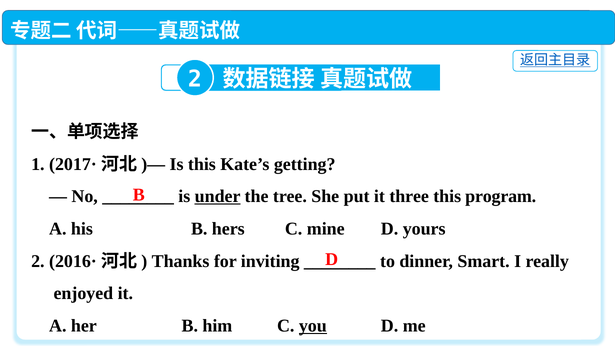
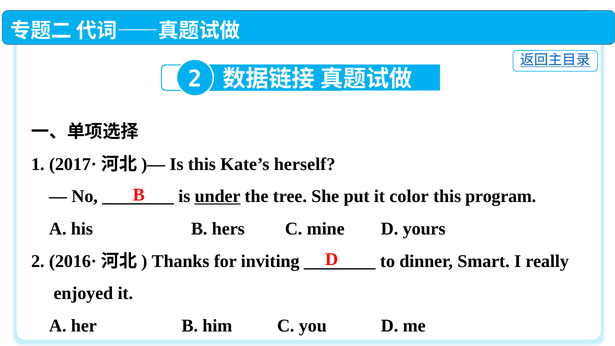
getting: getting -> herself
three: three -> color
you underline: present -> none
